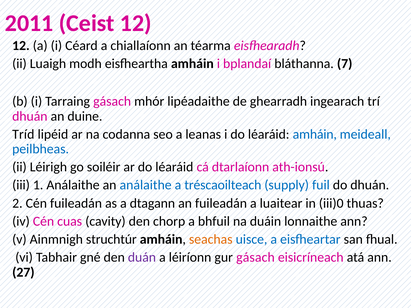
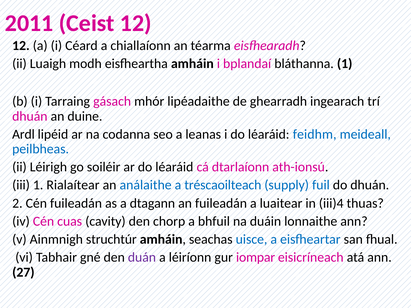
bláthanna 7: 7 -> 1
Tríd: Tríd -> Ardl
léaráid amháin: amháin -> feidhm
1 Análaithe: Análaithe -> Rialaítear
iii)0: iii)0 -> iii)4
seachas colour: orange -> black
gur gásach: gásach -> iompar
